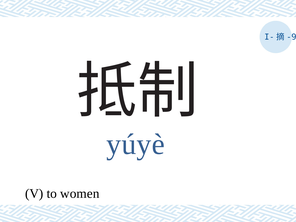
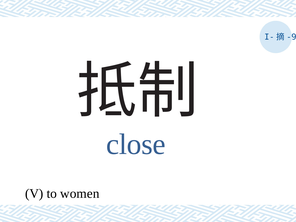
yúyè: yúyè -> close
